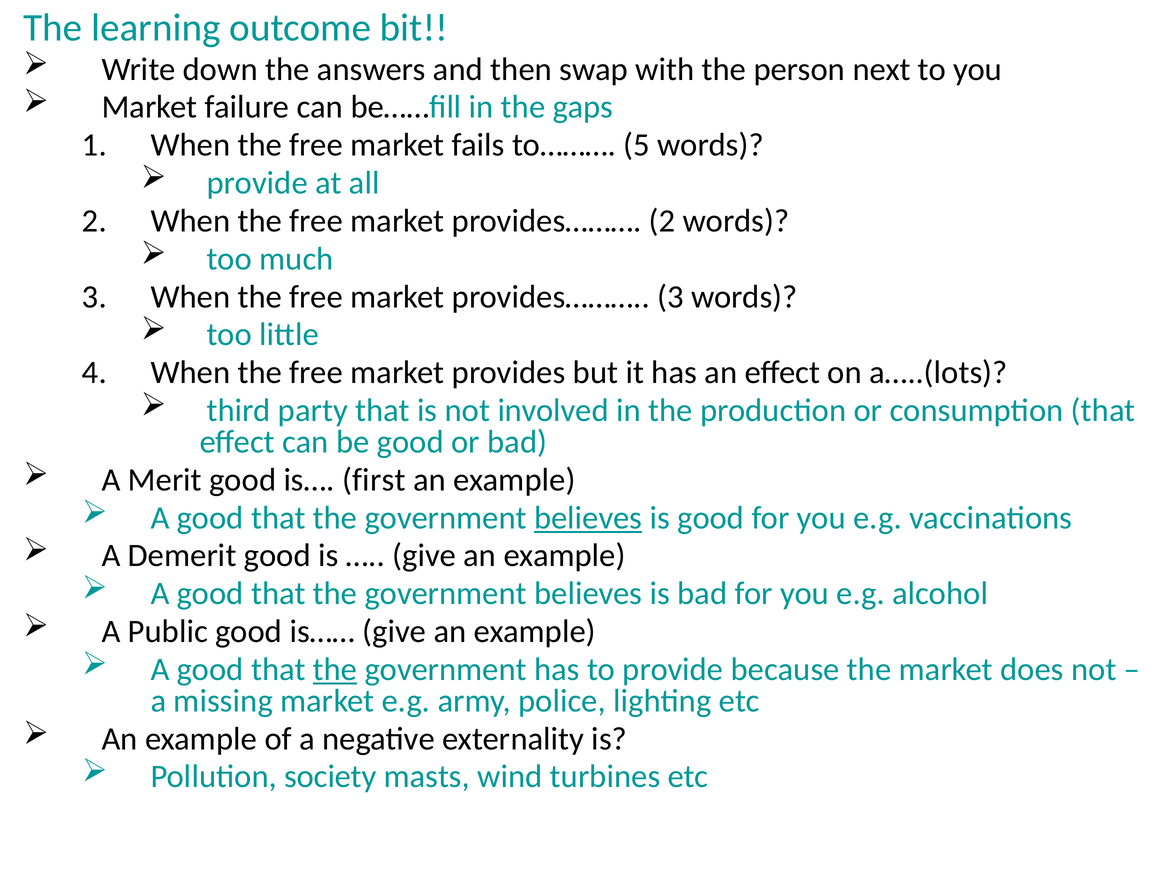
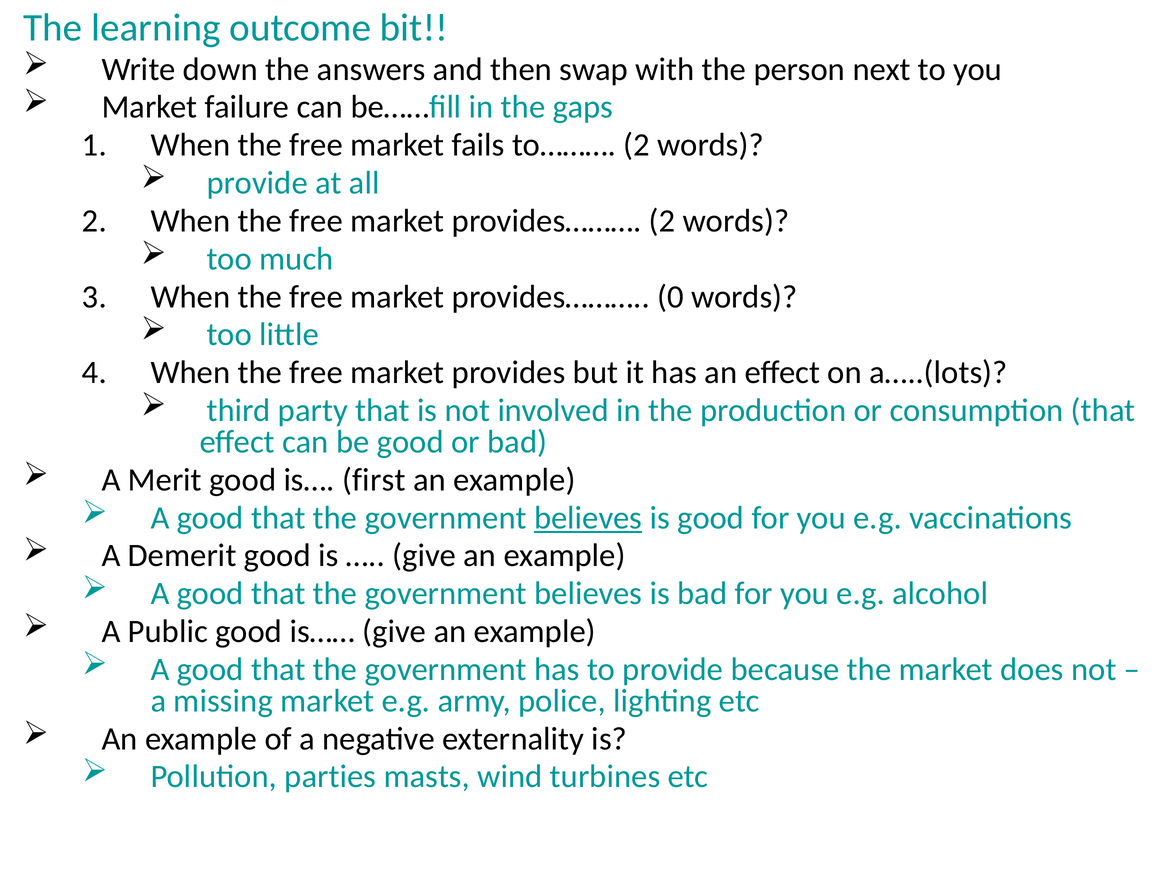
to……… 5: 5 -> 2
provides……… 3: 3 -> 0
the at (335, 669) underline: present -> none
society: society -> parties
